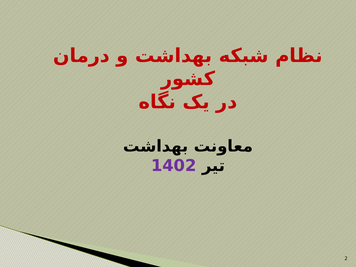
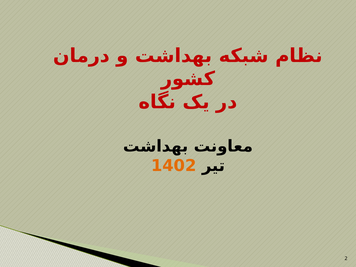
1402 colour: purple -> orange
